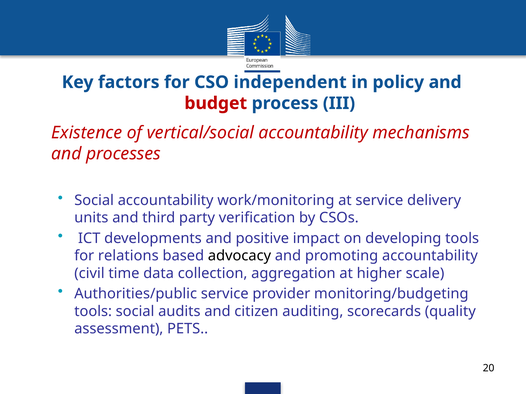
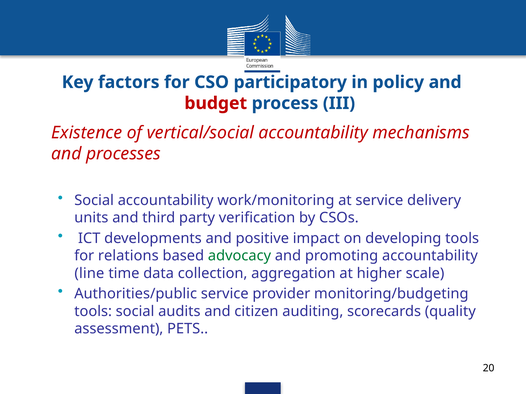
independent: independent -> participatory
advocacy colour: black -> green
civil: civil -> line
